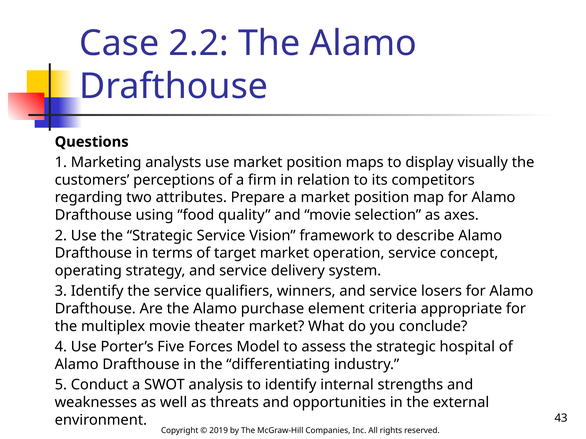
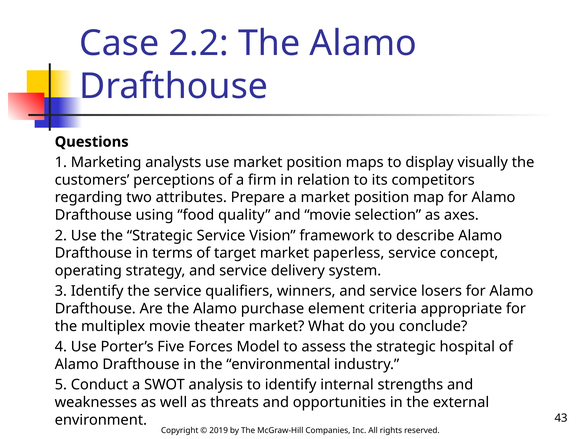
operation: operation -> paperless
differentiating: differentiating -> environmental
